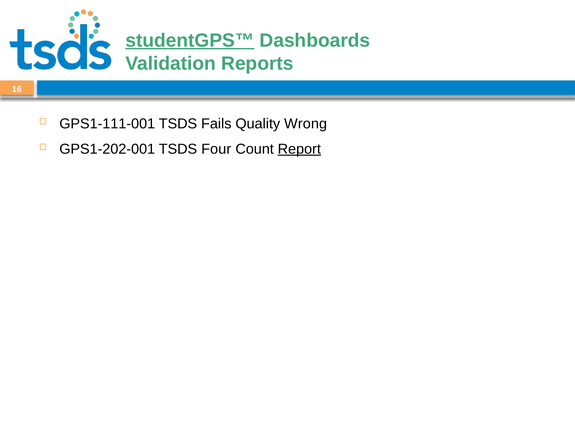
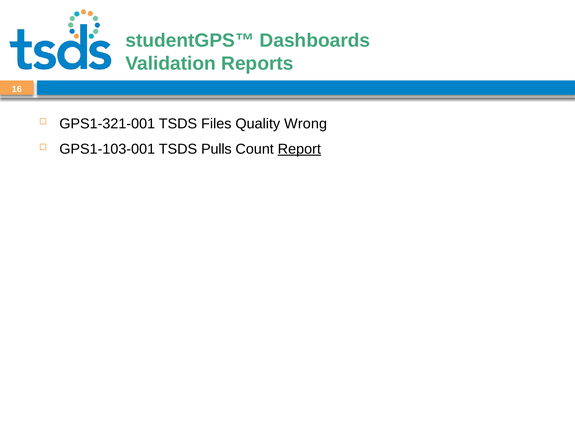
studentGPS™ underline: present -> none
GPS1-111-001: GPS1-111-001 -> GPS1-321-001
Fails: Fails -> Files
GPS1-202-001: GPS1-202-001 -> GPS1-103-001
Four: Four -> Pulls
